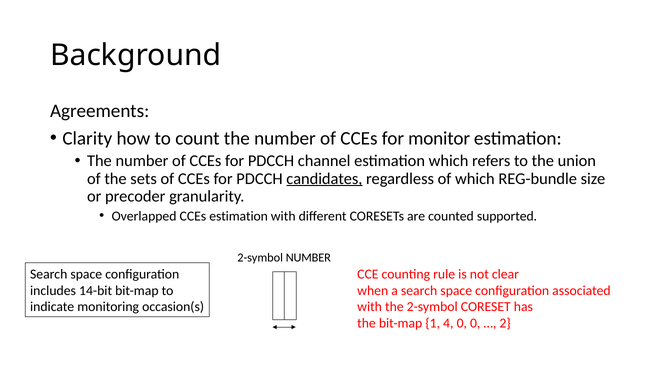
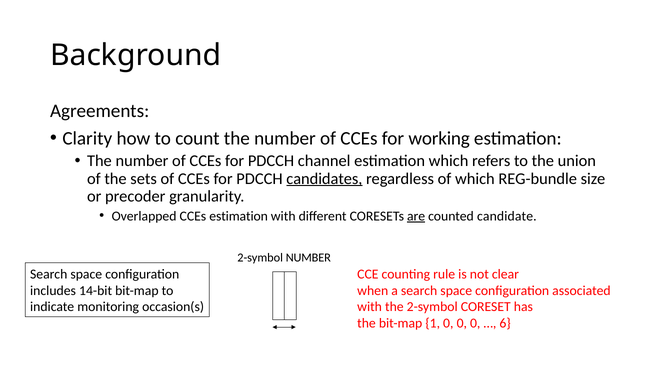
monitor: monitor -> working
are underline: none -> present
supported: supported -> candidate
1 4: 4 -> 0
2: 2 -> 6
